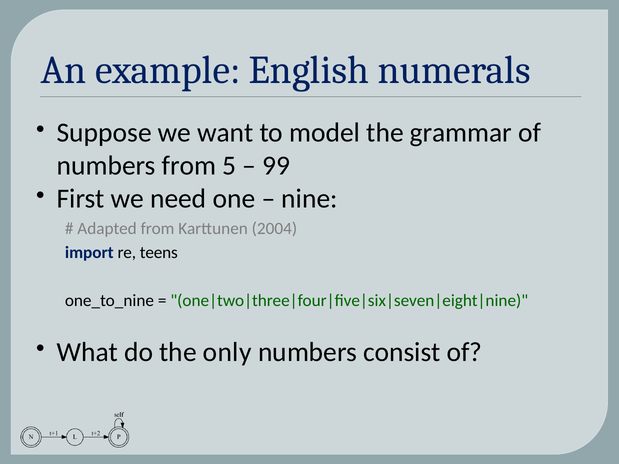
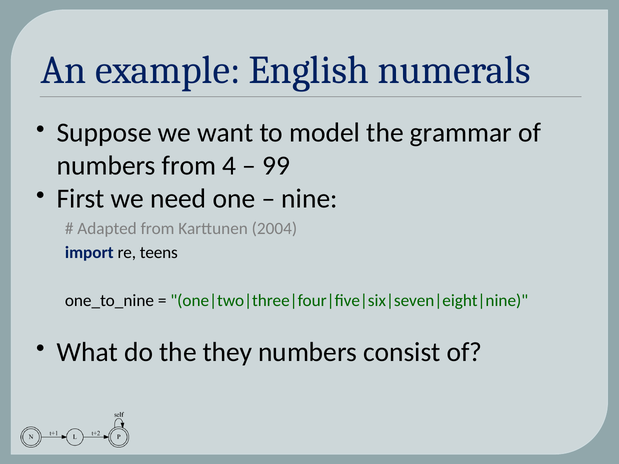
5: 5 -> 4
only: only -> they
